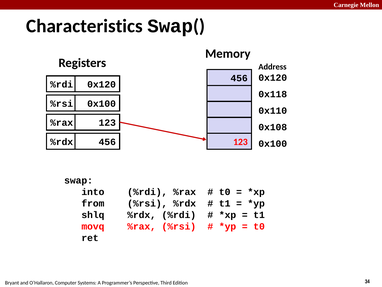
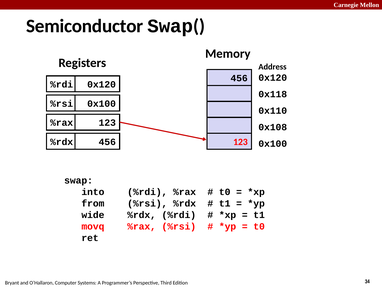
Characteristics: Characteristics -> Semiconductor
shlq: shlq -> wide
